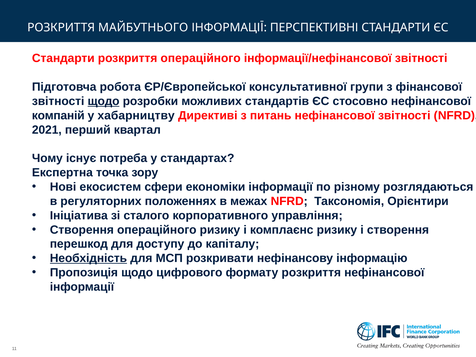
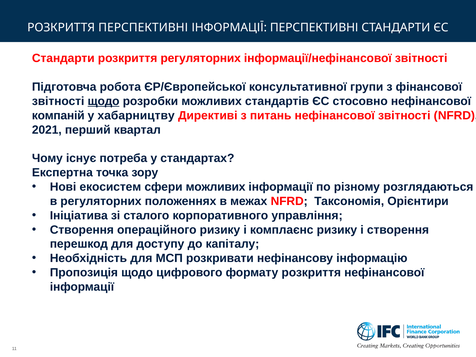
РОЗКРИТТЯ МАЙБУТНЬОГО: МАЙБУТНЬОГО -> ПЕРСПЕКТИВНІ
розкриття операційного: операційного -> регуляторних
сфери економіки: економіки -> можливих
Необхідність underline: present -> none
